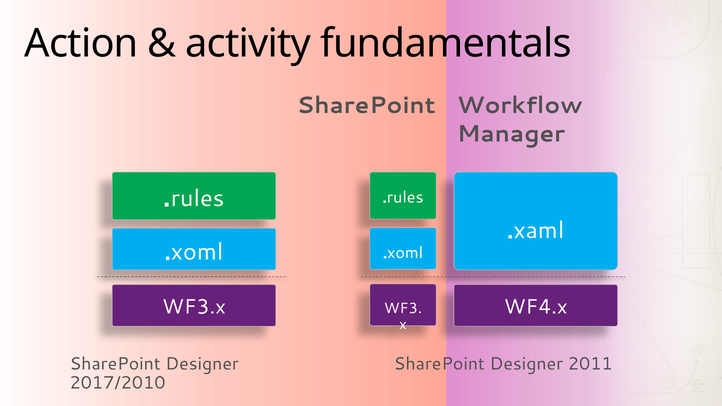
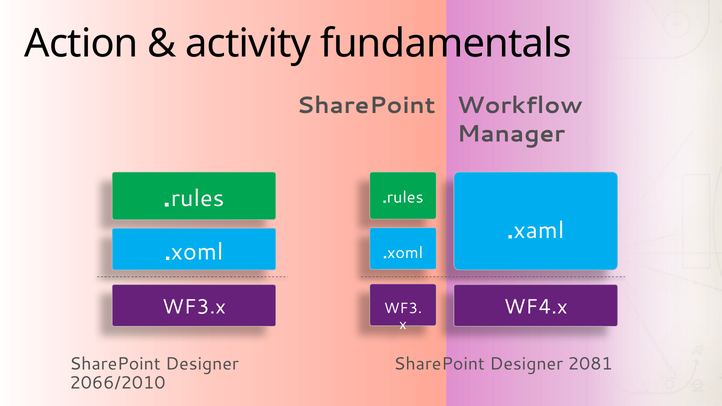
2011: 2011 -> 2081
2017/2010: 2017/2010 -> 2066/2010
